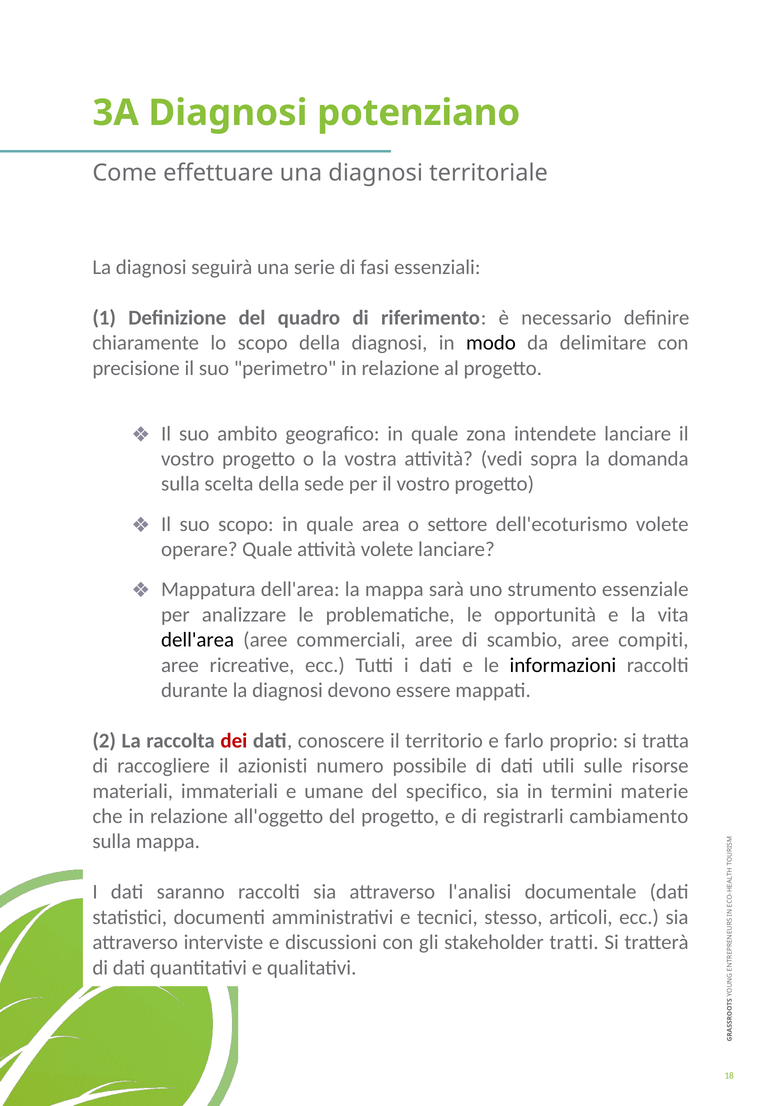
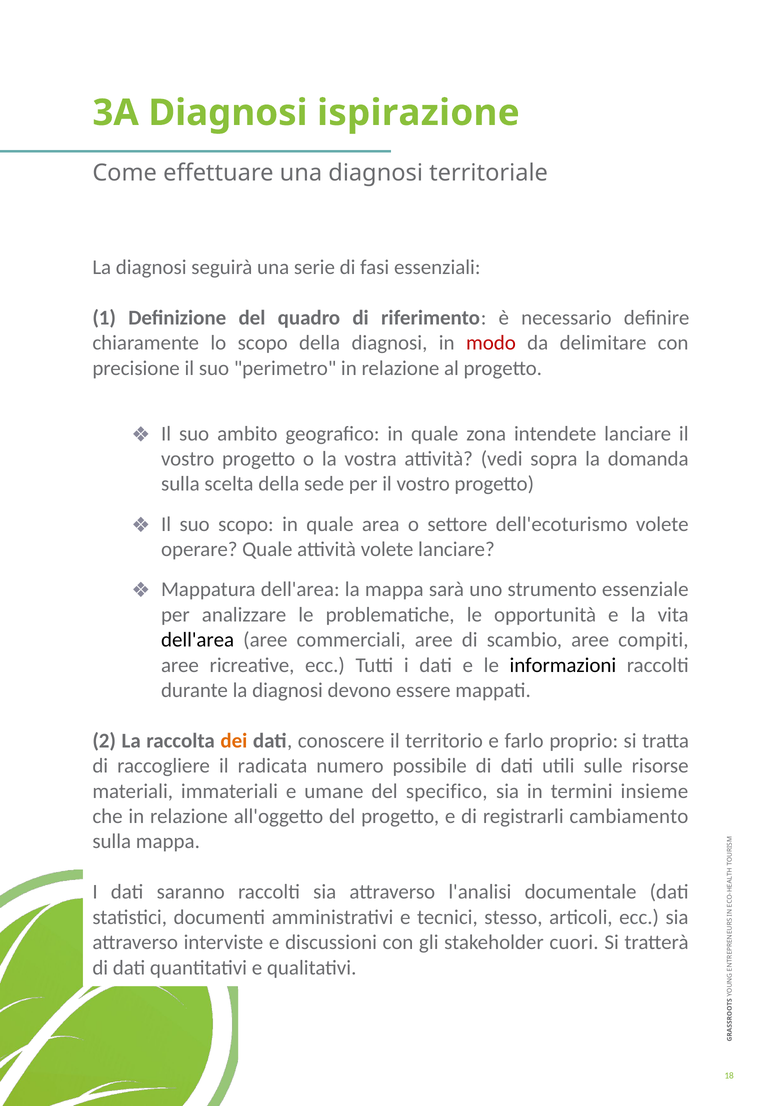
potenziano: potenziano -> ispirazione
modo colour: black -> red
dei colour: red -> orange
azionisti: azionisti -> radicata
materie: materie -> insieme
tratti: tratti -> cuori
